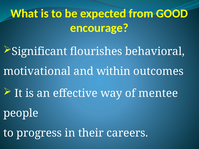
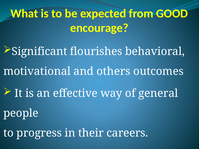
within: within -> others
mentee: mentee -> general
